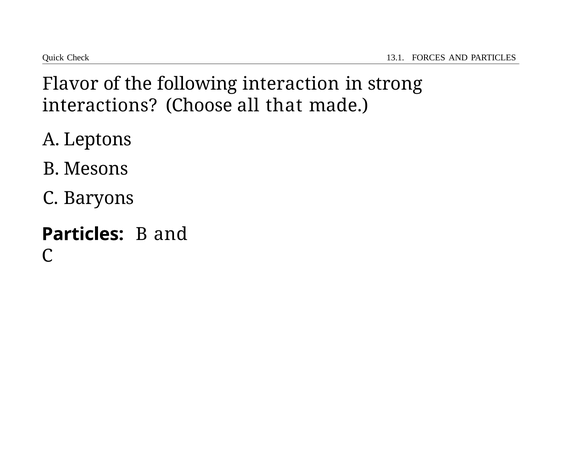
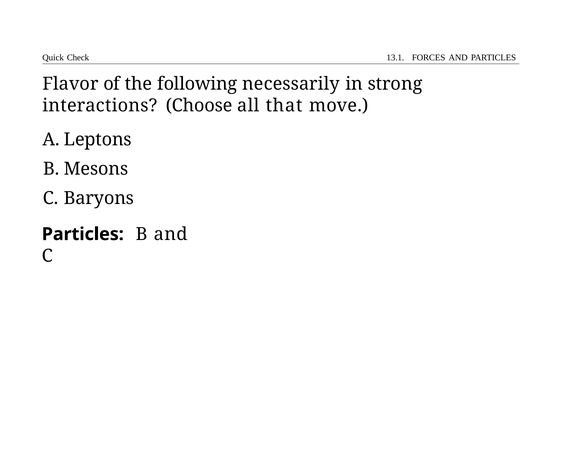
interaction: interaction -> necessarily
made: made -> move
